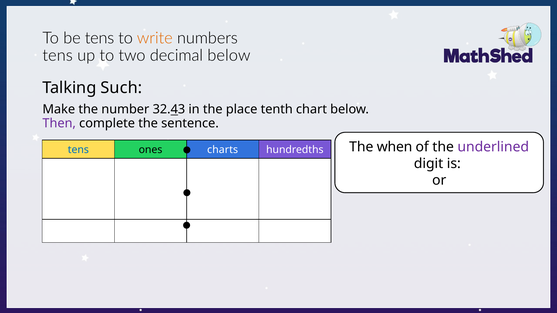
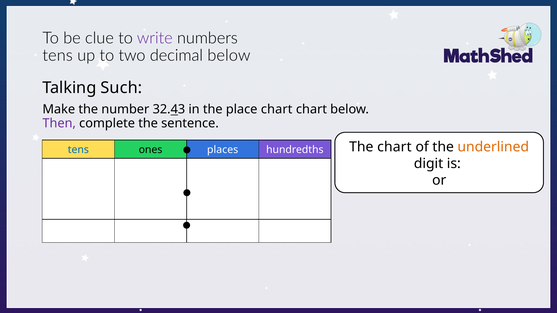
be tens: tens -> clue
write colour: orange -> purple
place tenth: tenth -> chart
charts: charts -> places
The when: when -> chart
underlined colour: purple -> orange
